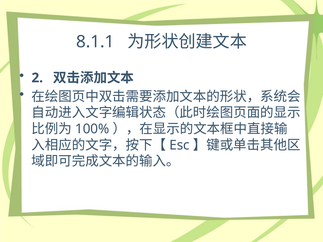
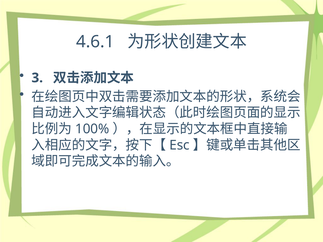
8.1.1: 8.1.1 -> 4.6.1
2: 2 -> 3
